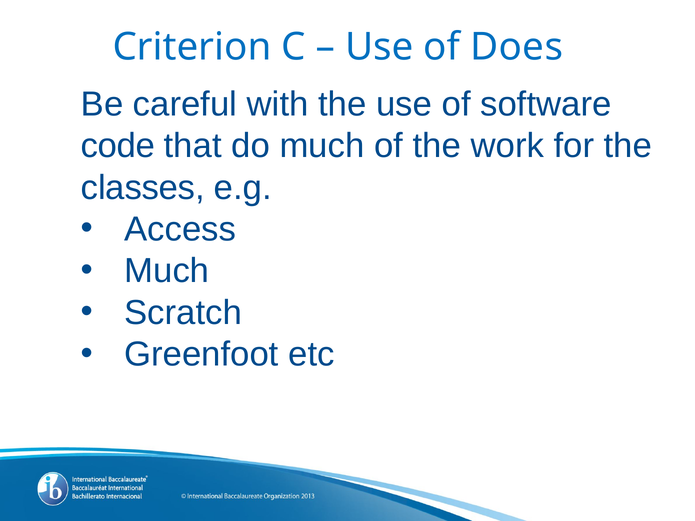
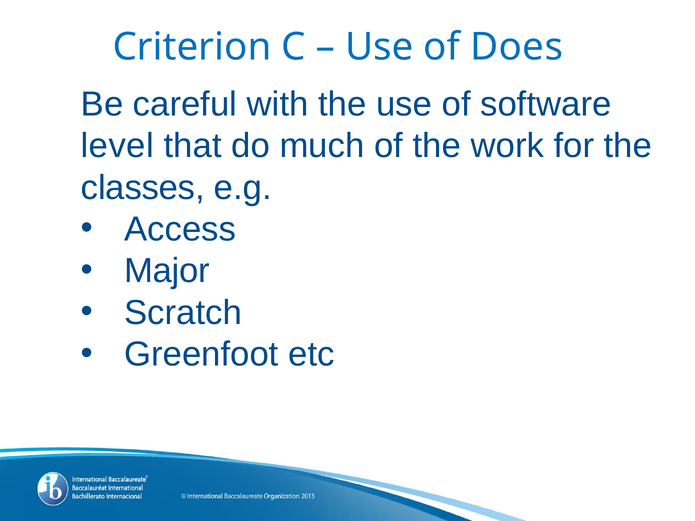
code: code -> level
Much at (167, 271): Much -> Major
